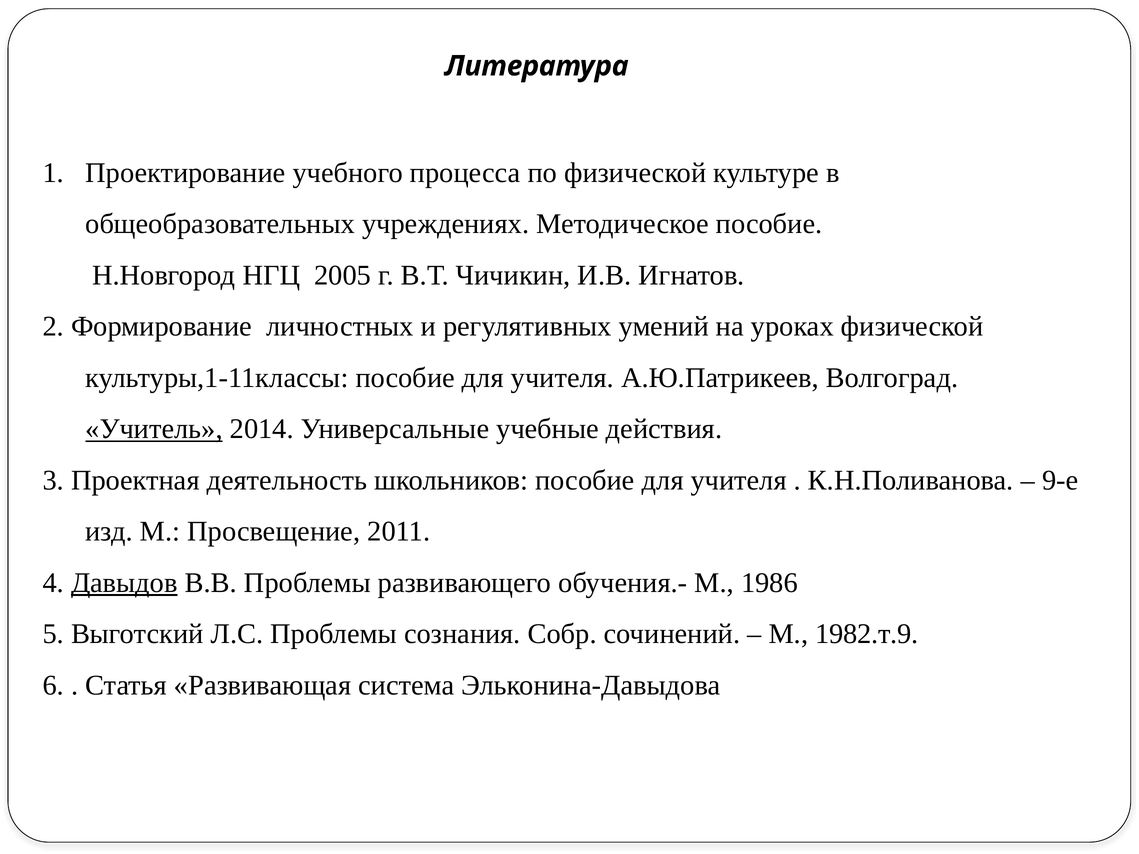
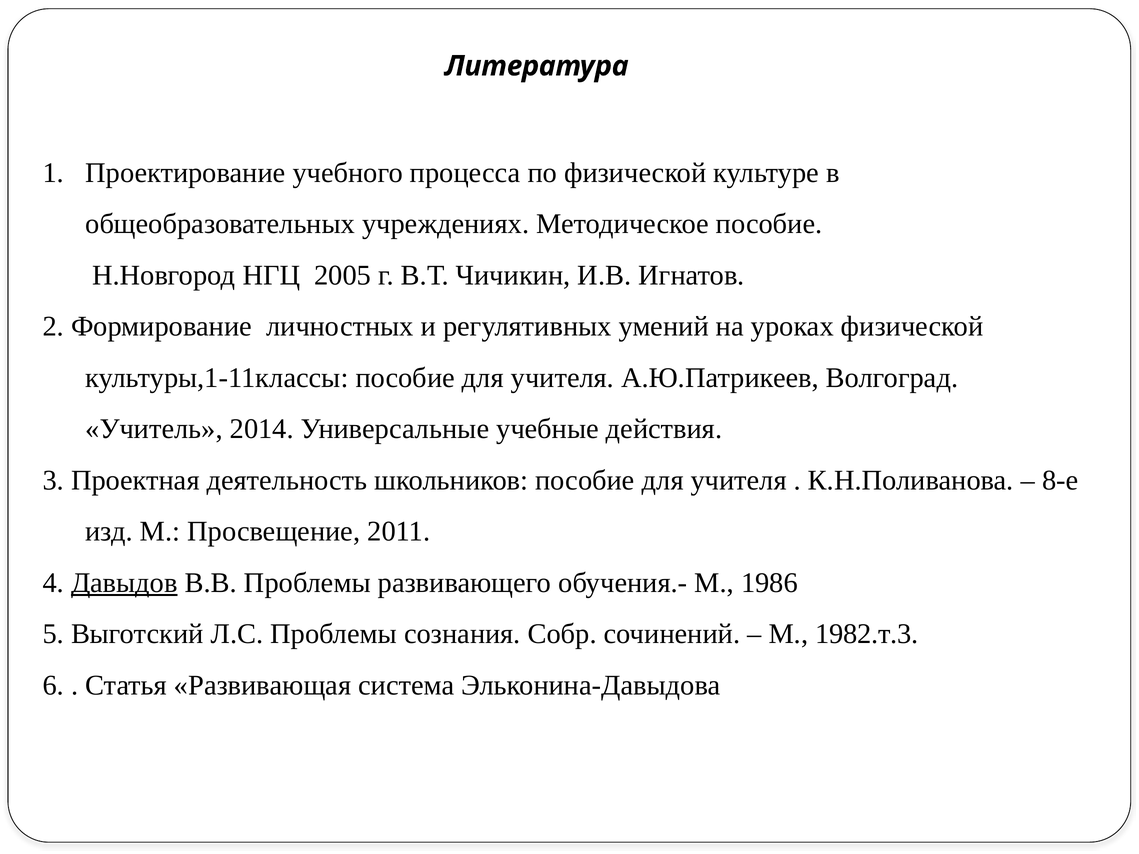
Учитель underline: present -> none
9-е: 9-е -> 8-е
1982.т.9: 1982.т.9 -> 1982.т.3
